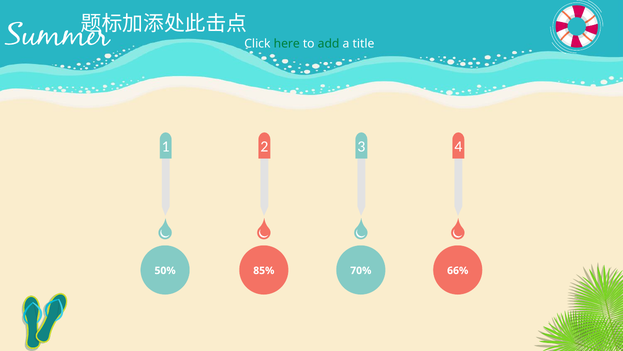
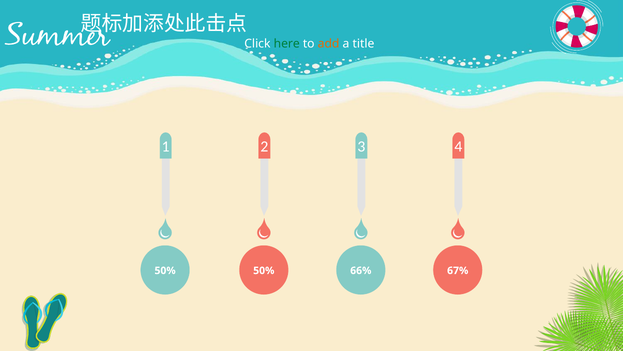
add colour: green -> orange
85% at (264, 270): 85% -> 50%
70%: 70% -> 66%
66%: 66% -> 67%
